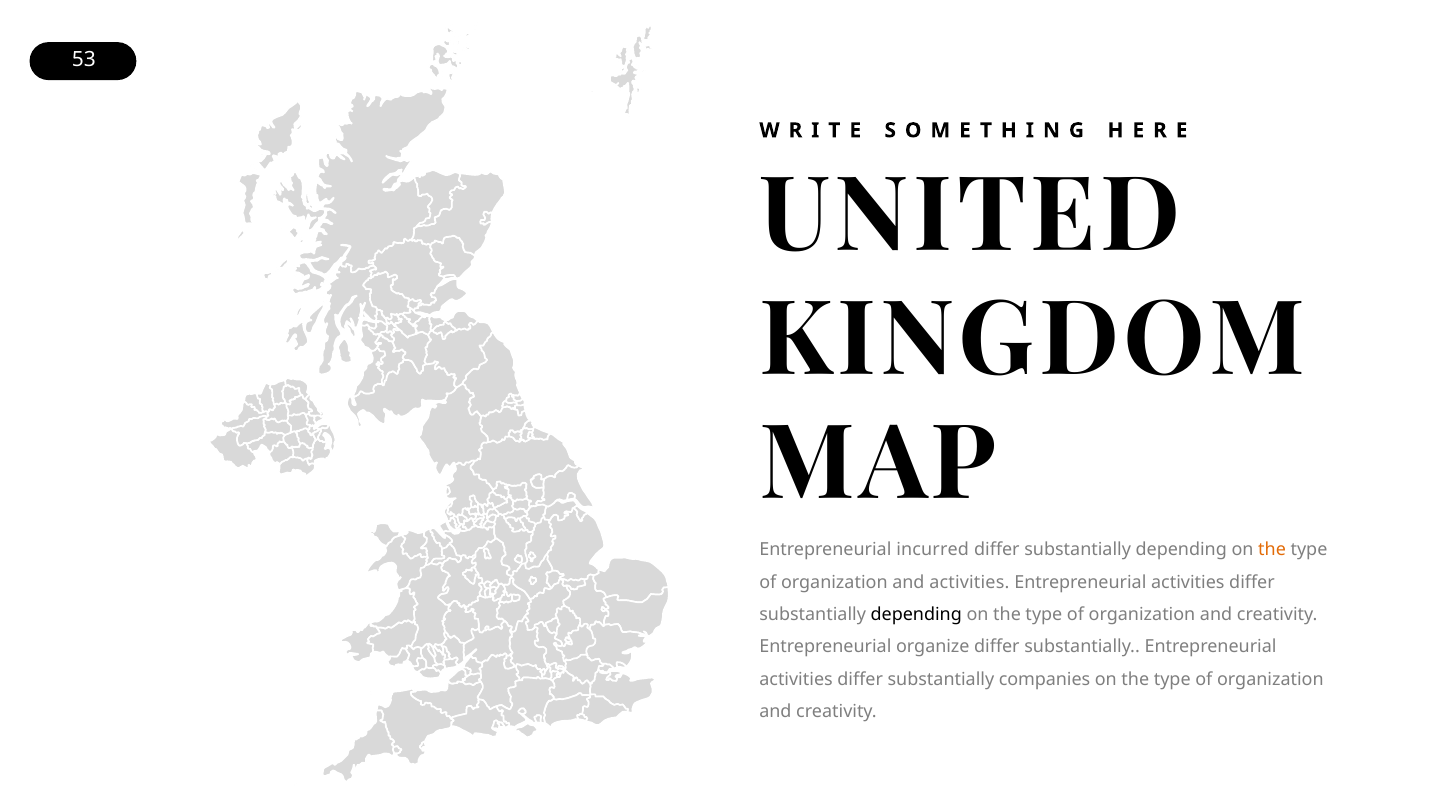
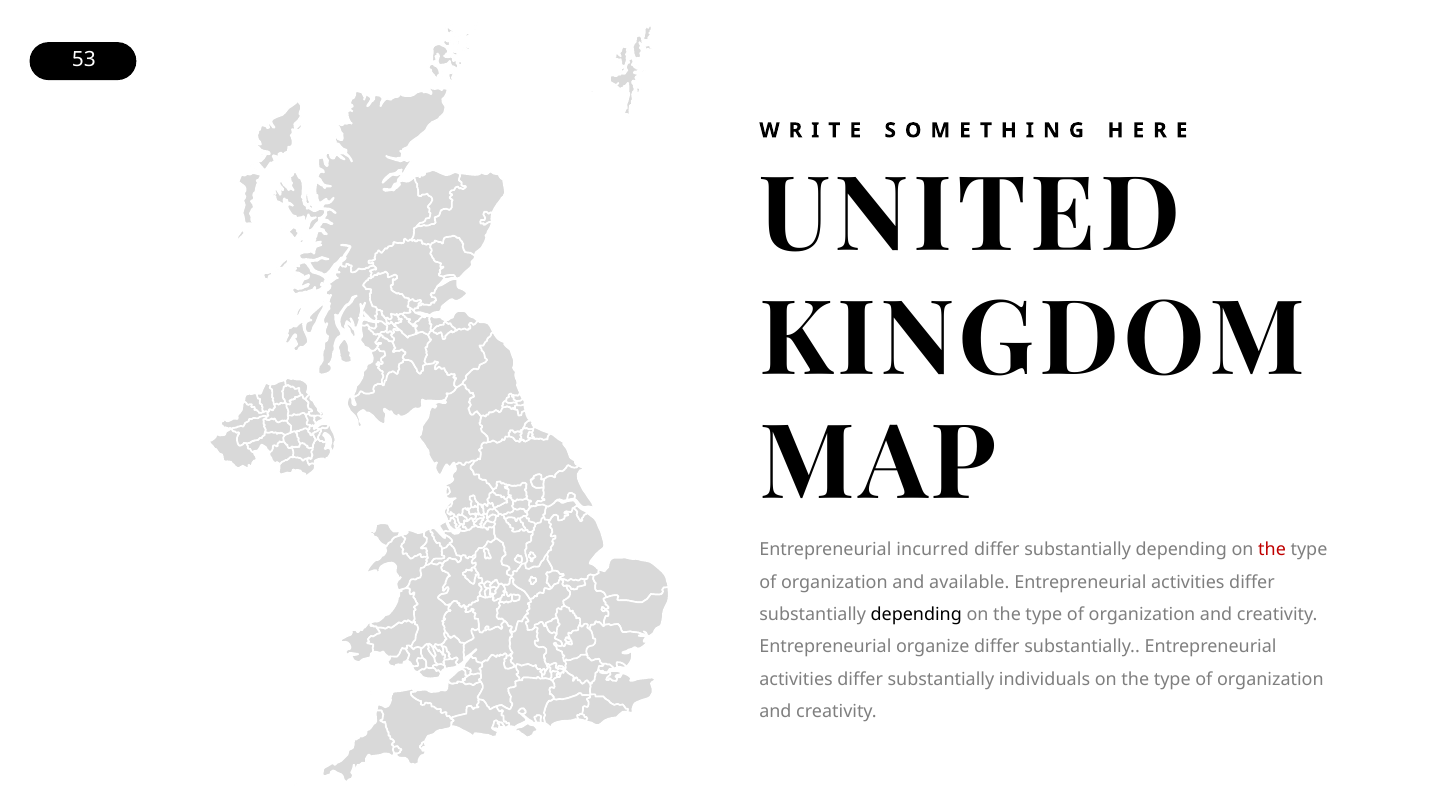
the at (1272, 550) colour: orange -> red
and activities: activities -> available
companies: companies -> individuals
